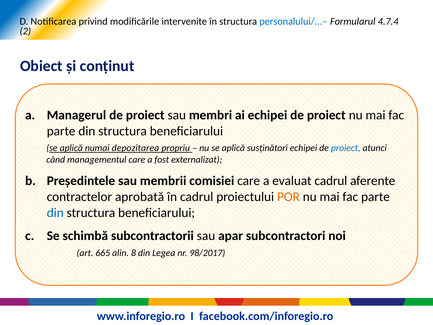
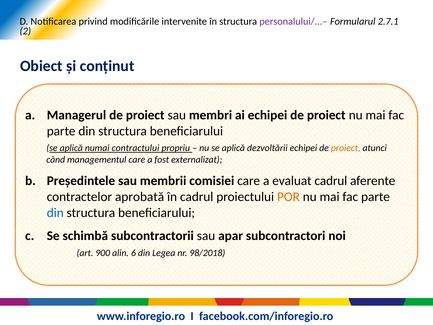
personalului/...– colour: blue -> purple
4.7.4: 4.7.4 -> 2.7.1
depozitarea: depozitarea -> contractului
susținători: susținători -> dezvoltării
proiect at (346, 148) colour: blue -> orange
665: 665 -> 900
8: 8 -> 6
98/2017: 98/2017 -> 98/2018
